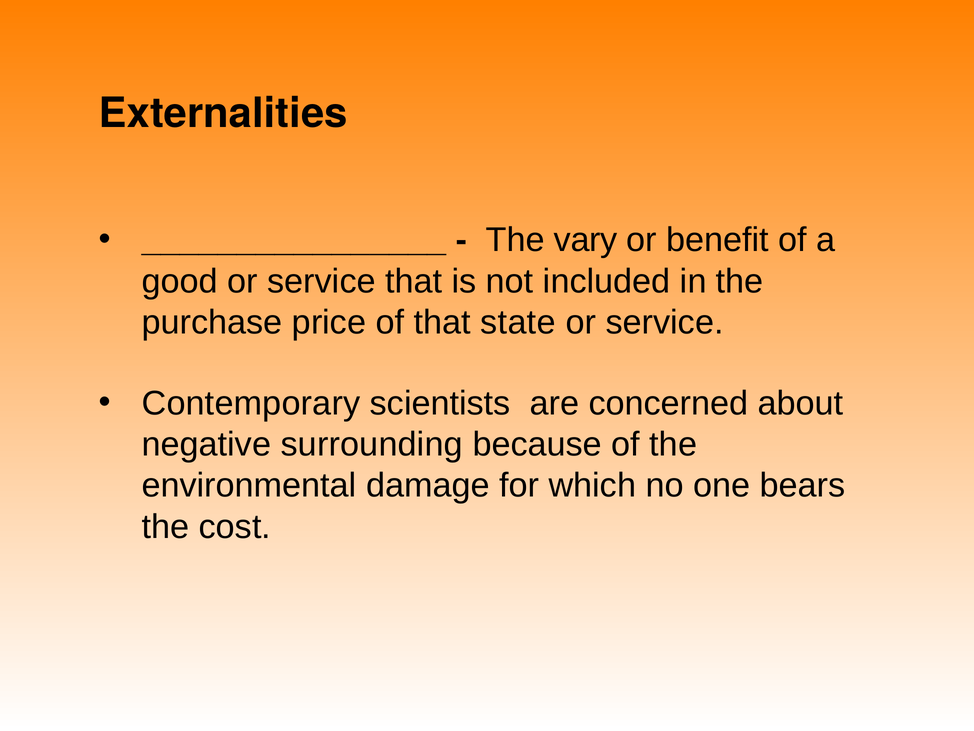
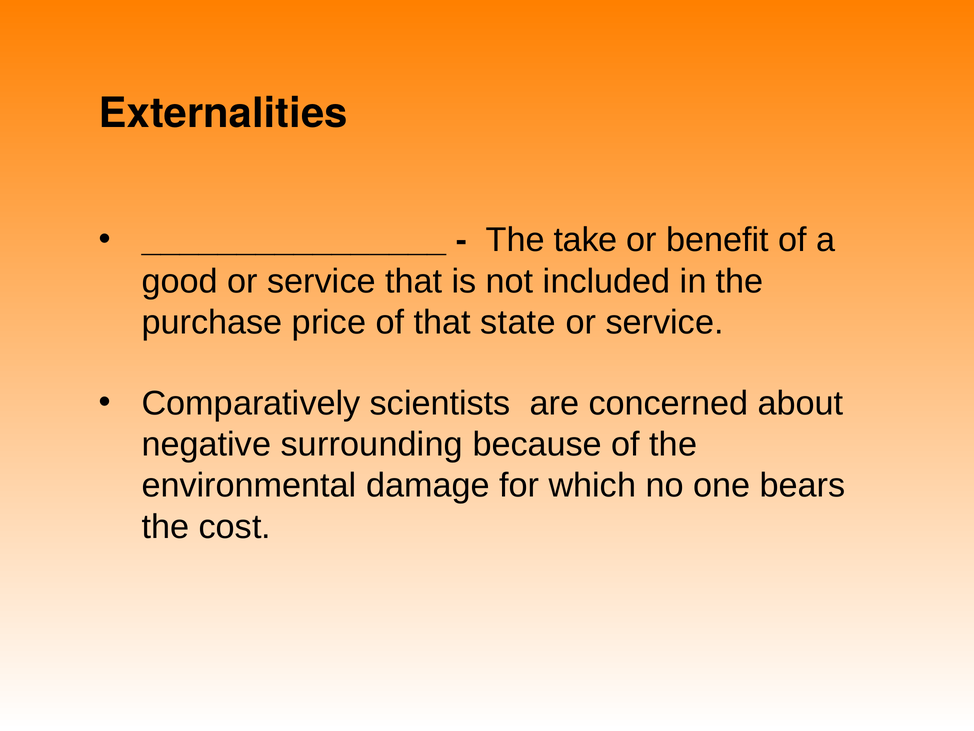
vary: vary -> take
Contemporary: Contemporary -> Comparatively
